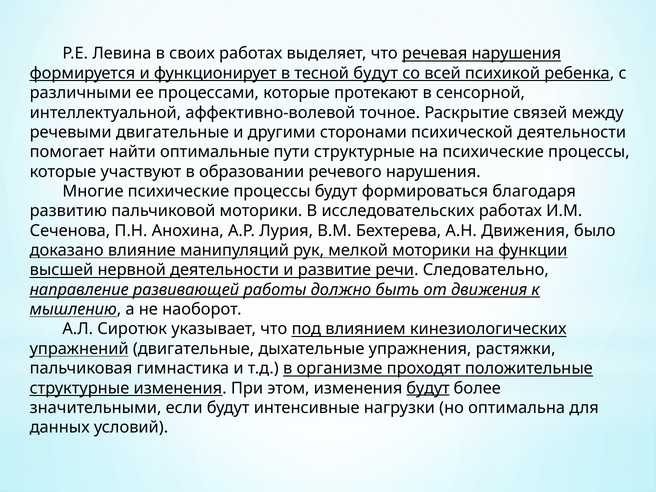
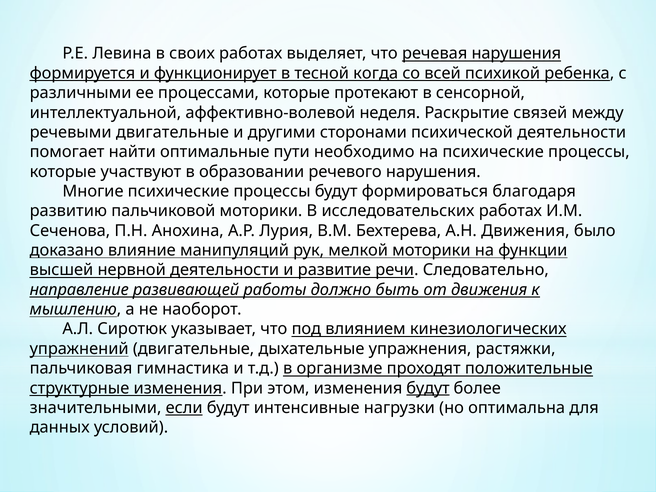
тесной будут: будут -> когда
точное: точное -> неделя
пути структурные: структурные -> необходимо
если underline: none -> present
